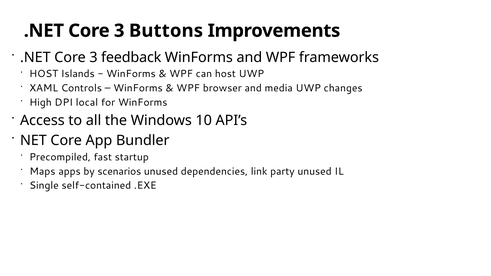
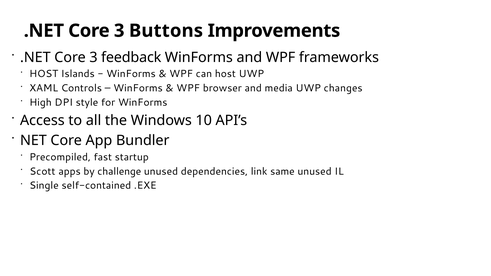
local: local -> style
Maps: Maps -> Scott
scenarios: scenarios -> challenge
party: party -> same
